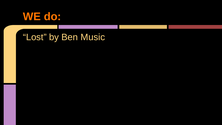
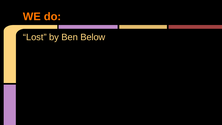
Music: Music -> Below
